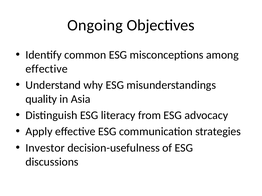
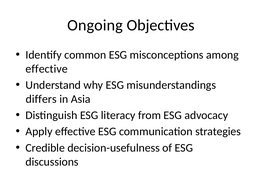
quality: quality -> differs
Investor: Investor -> Credible
